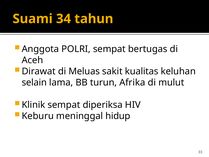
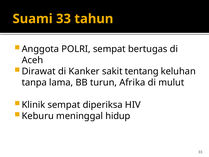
Suami 34: 34 -> 33
Meluas: Meluas -> Kanker
kualitas: kualitas -> tentang
selain: selain -> tanpa
